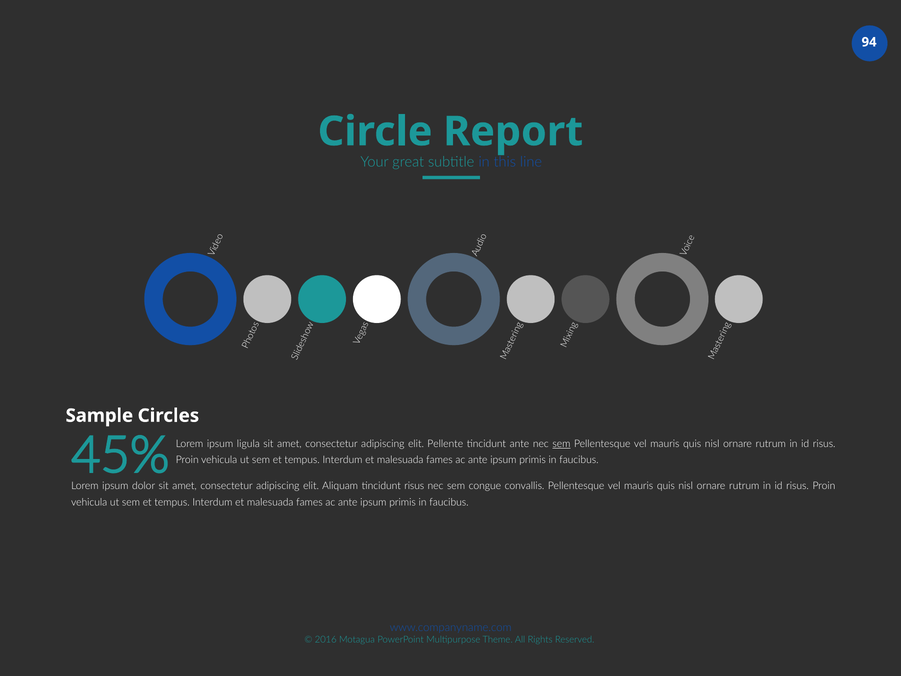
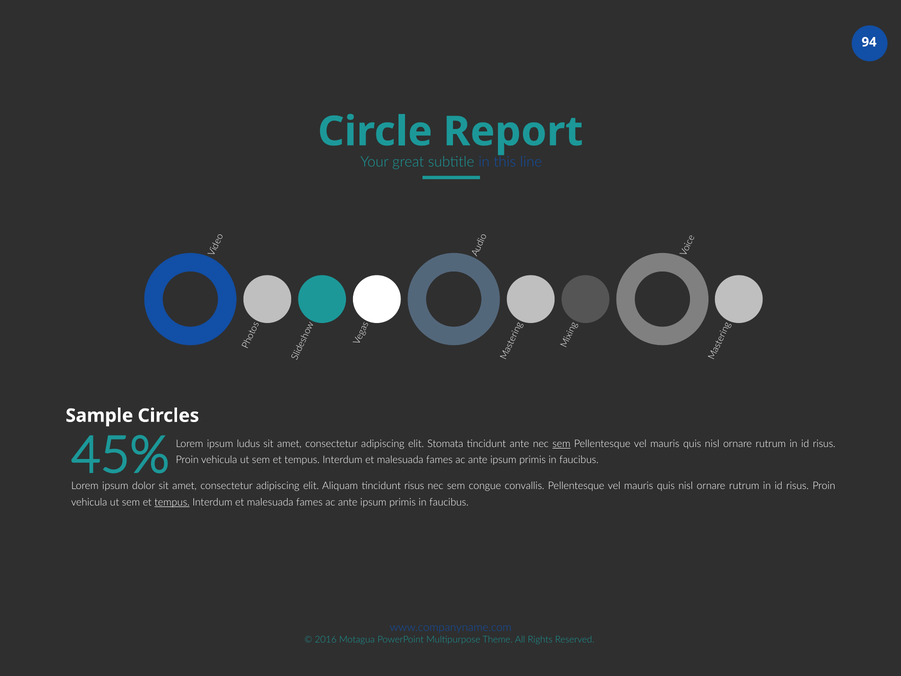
ligula: ligula -> ludus
Pellente: Pellente -> Stomata
tempus at (172, 502) underline: none -> present
